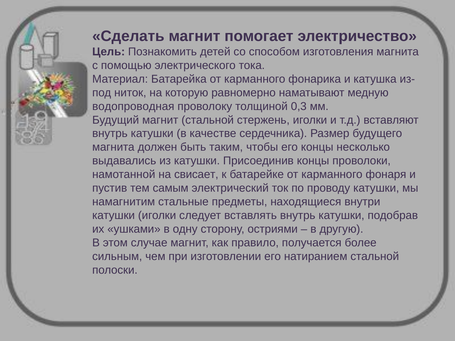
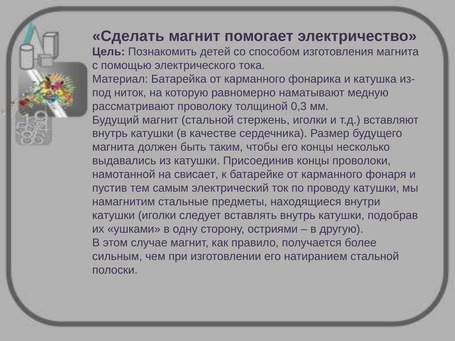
водопроводная: водопроводная -> рассматривают
